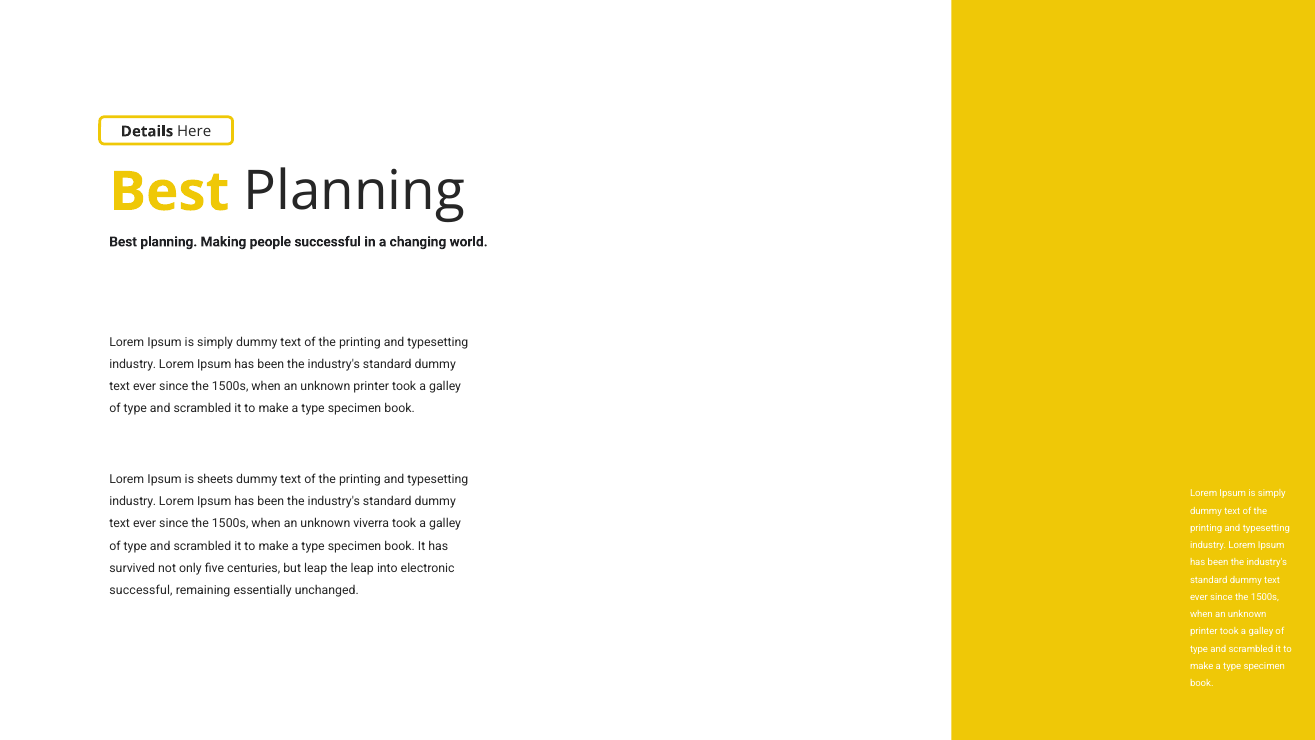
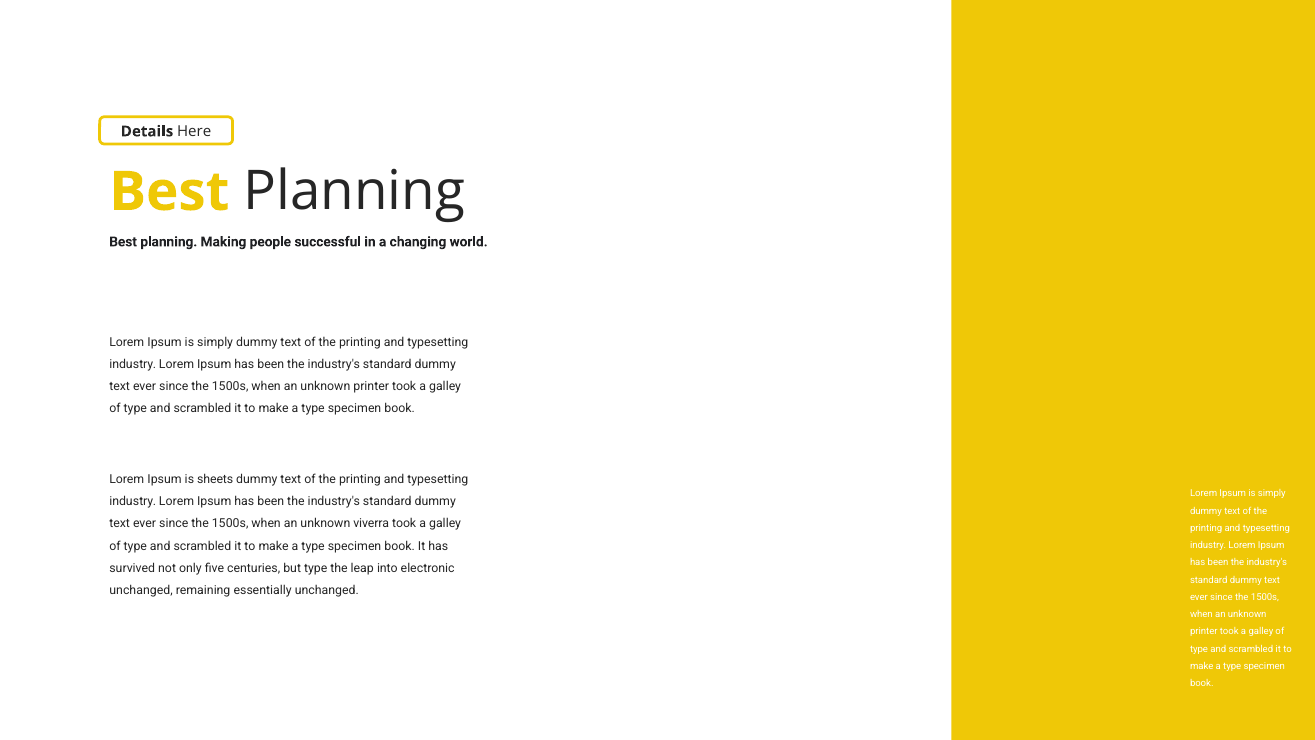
but leap: leap -> type
successful at (141, 590): successful -> unchanged
